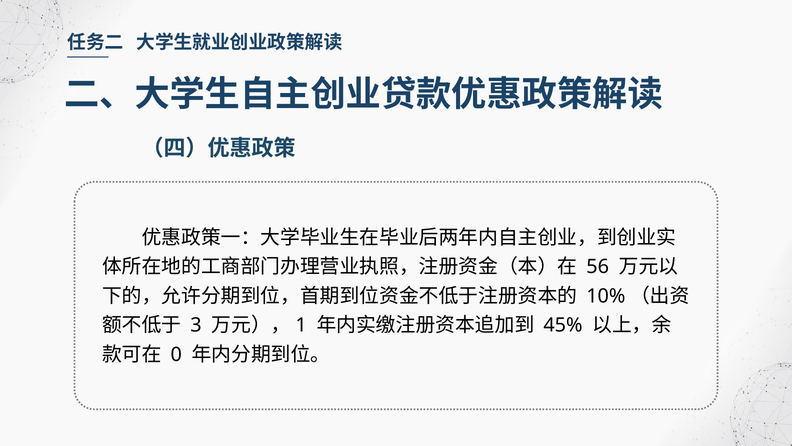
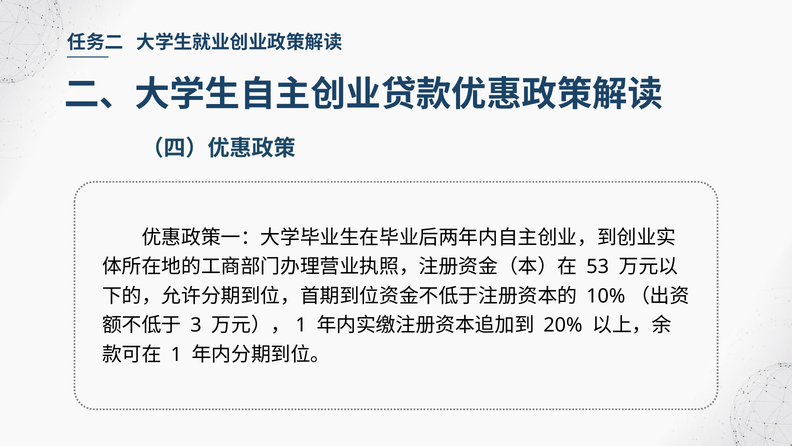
56: 56 -> 53
45%: 45% -> 20%
0: 0 -> 1
